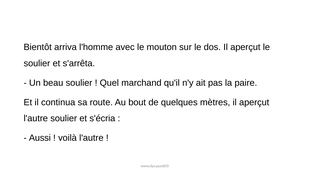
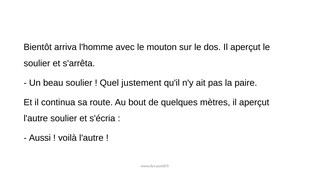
marchand: marchand -> justement
